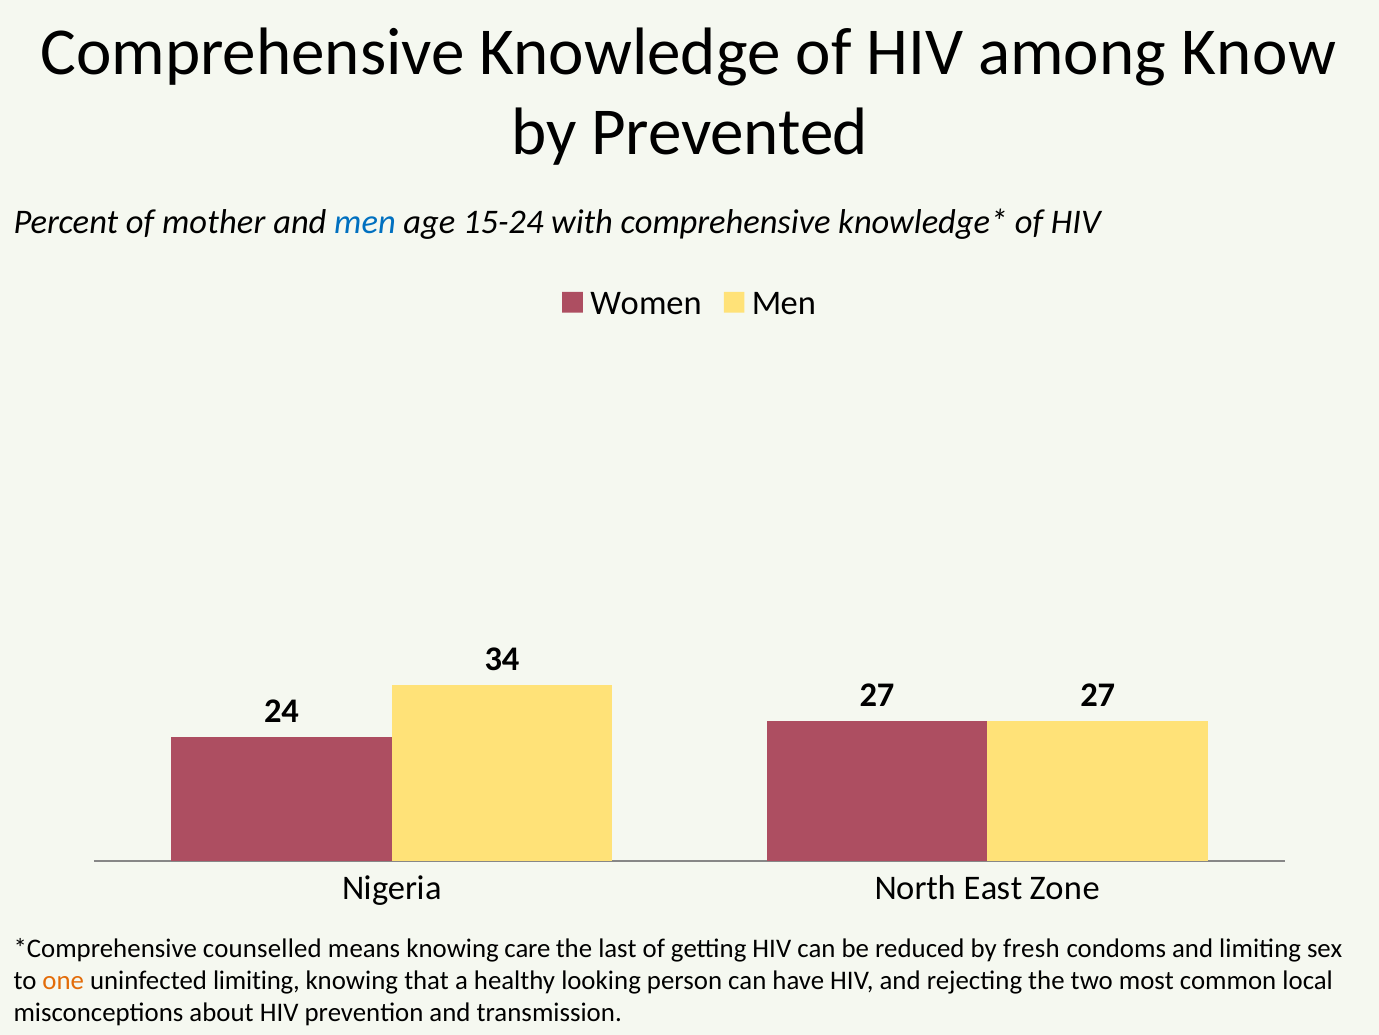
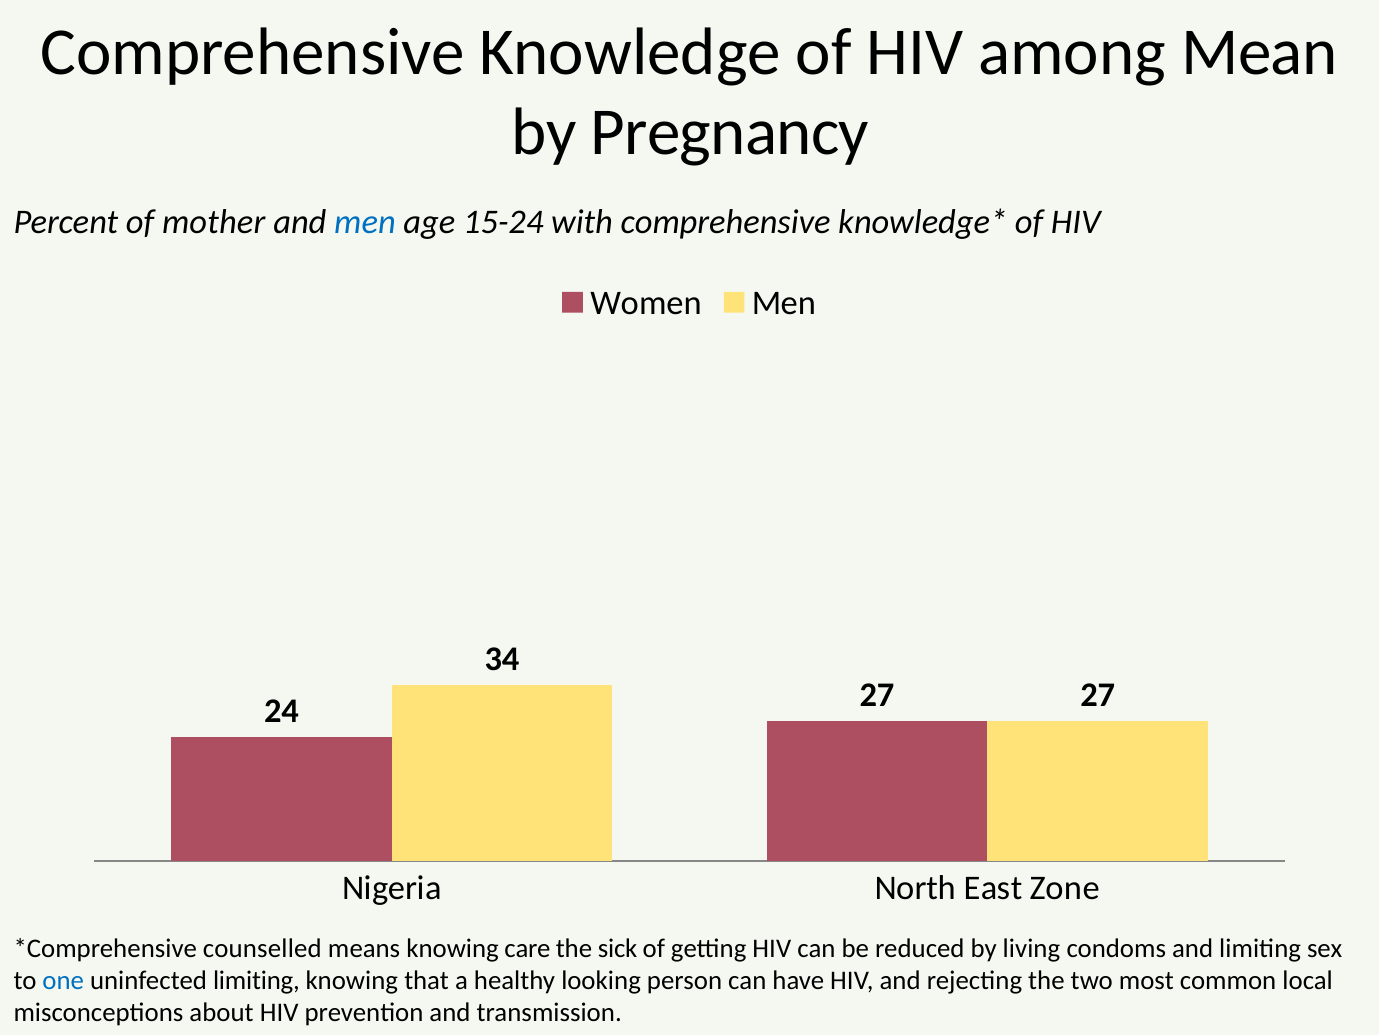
Know: Know -> Mean
Prevented: Prevented -> Pregnancy
last: last -> sick
fresh: fresh -> living
one colour: orange -> blue
